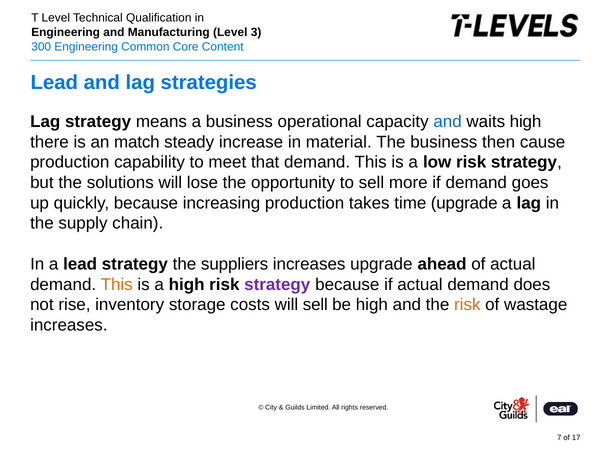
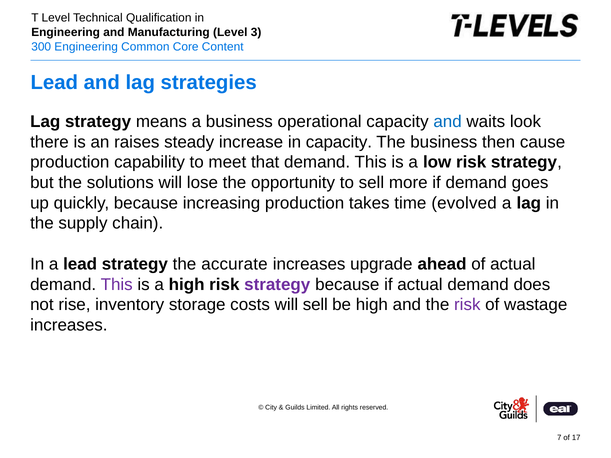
waits high: high -> look
match: match -> raises
in material: material -> capacity
time upgrade: upgrade -> evolved
suppliers: suppliers -> accurate
This at (117, 285) colour: orange -> purple
risk at (467, 305) colour: orange -> purple
